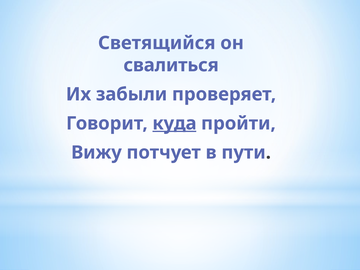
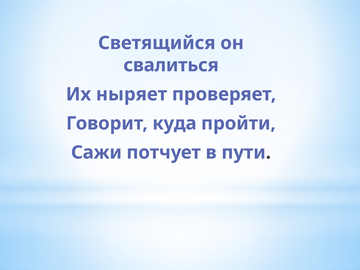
забыли: забыли -> ныряет
куда underline: present -> none
Вижу: Вижу -> Сажи
